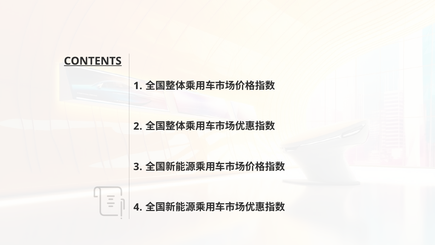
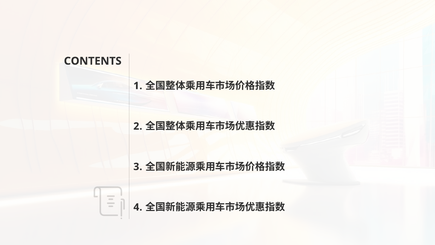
CONTENTS underline: present -> none
